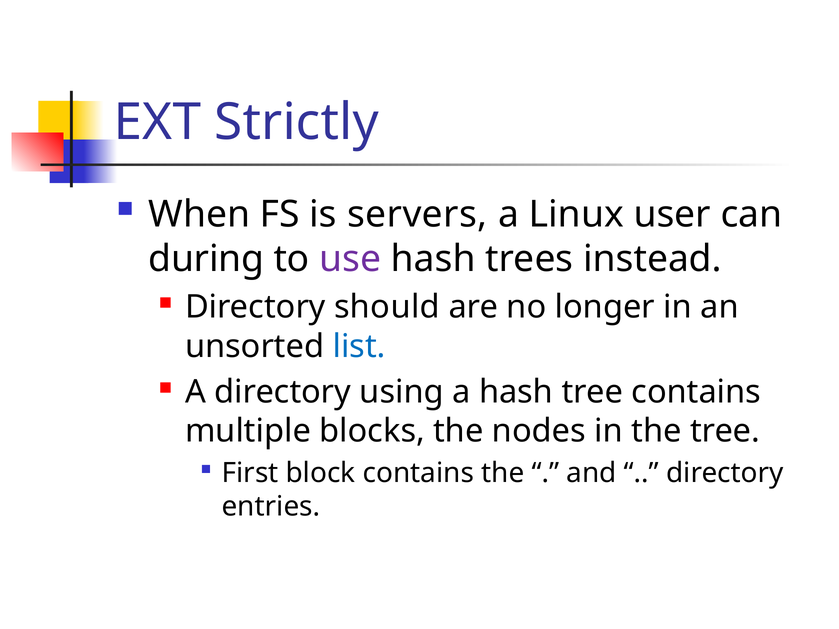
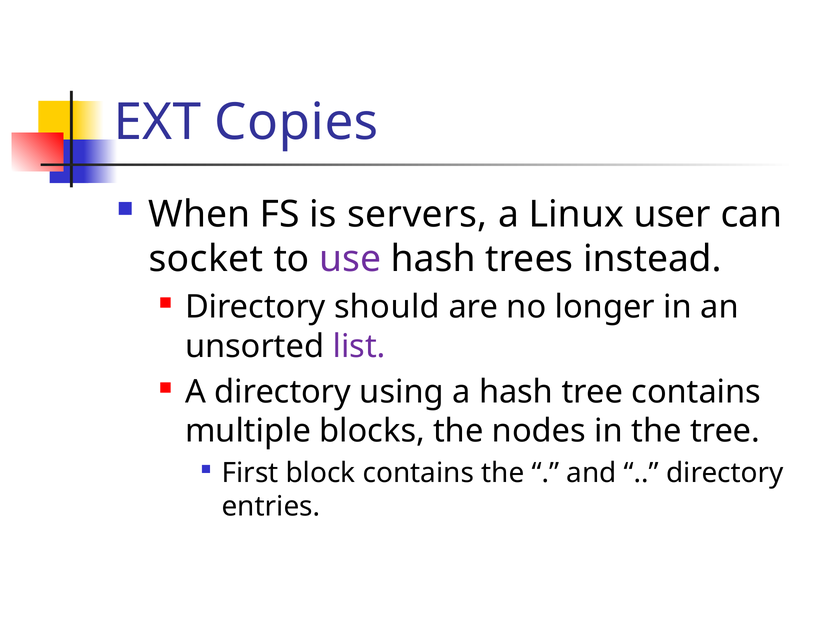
Strictly: Strictly -> Copies
during: during -> socket
list colour: blue -> purple
